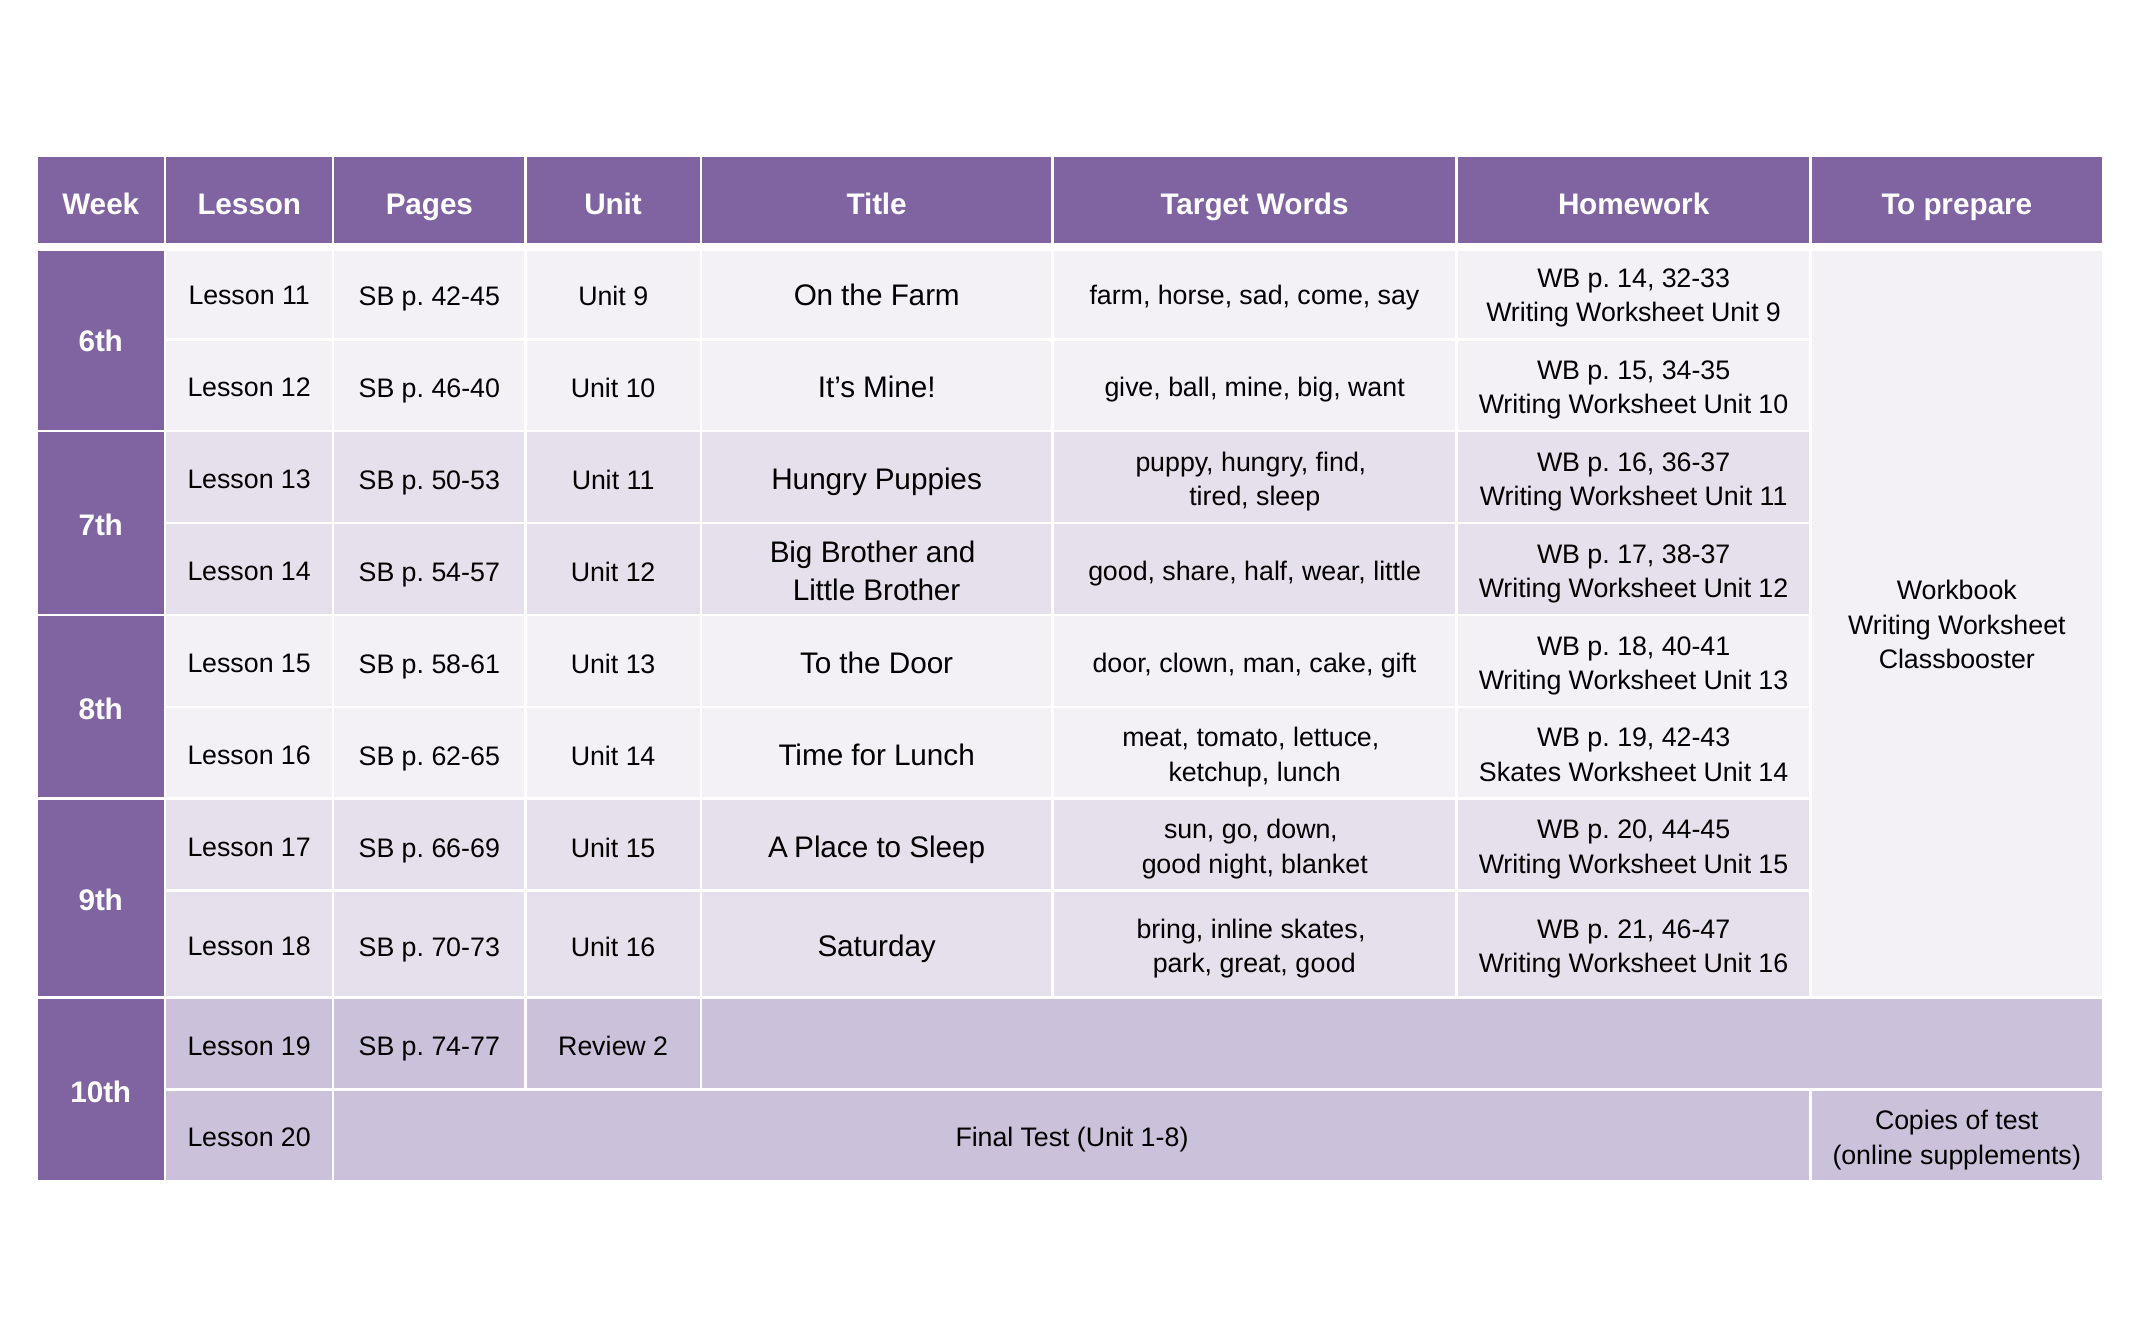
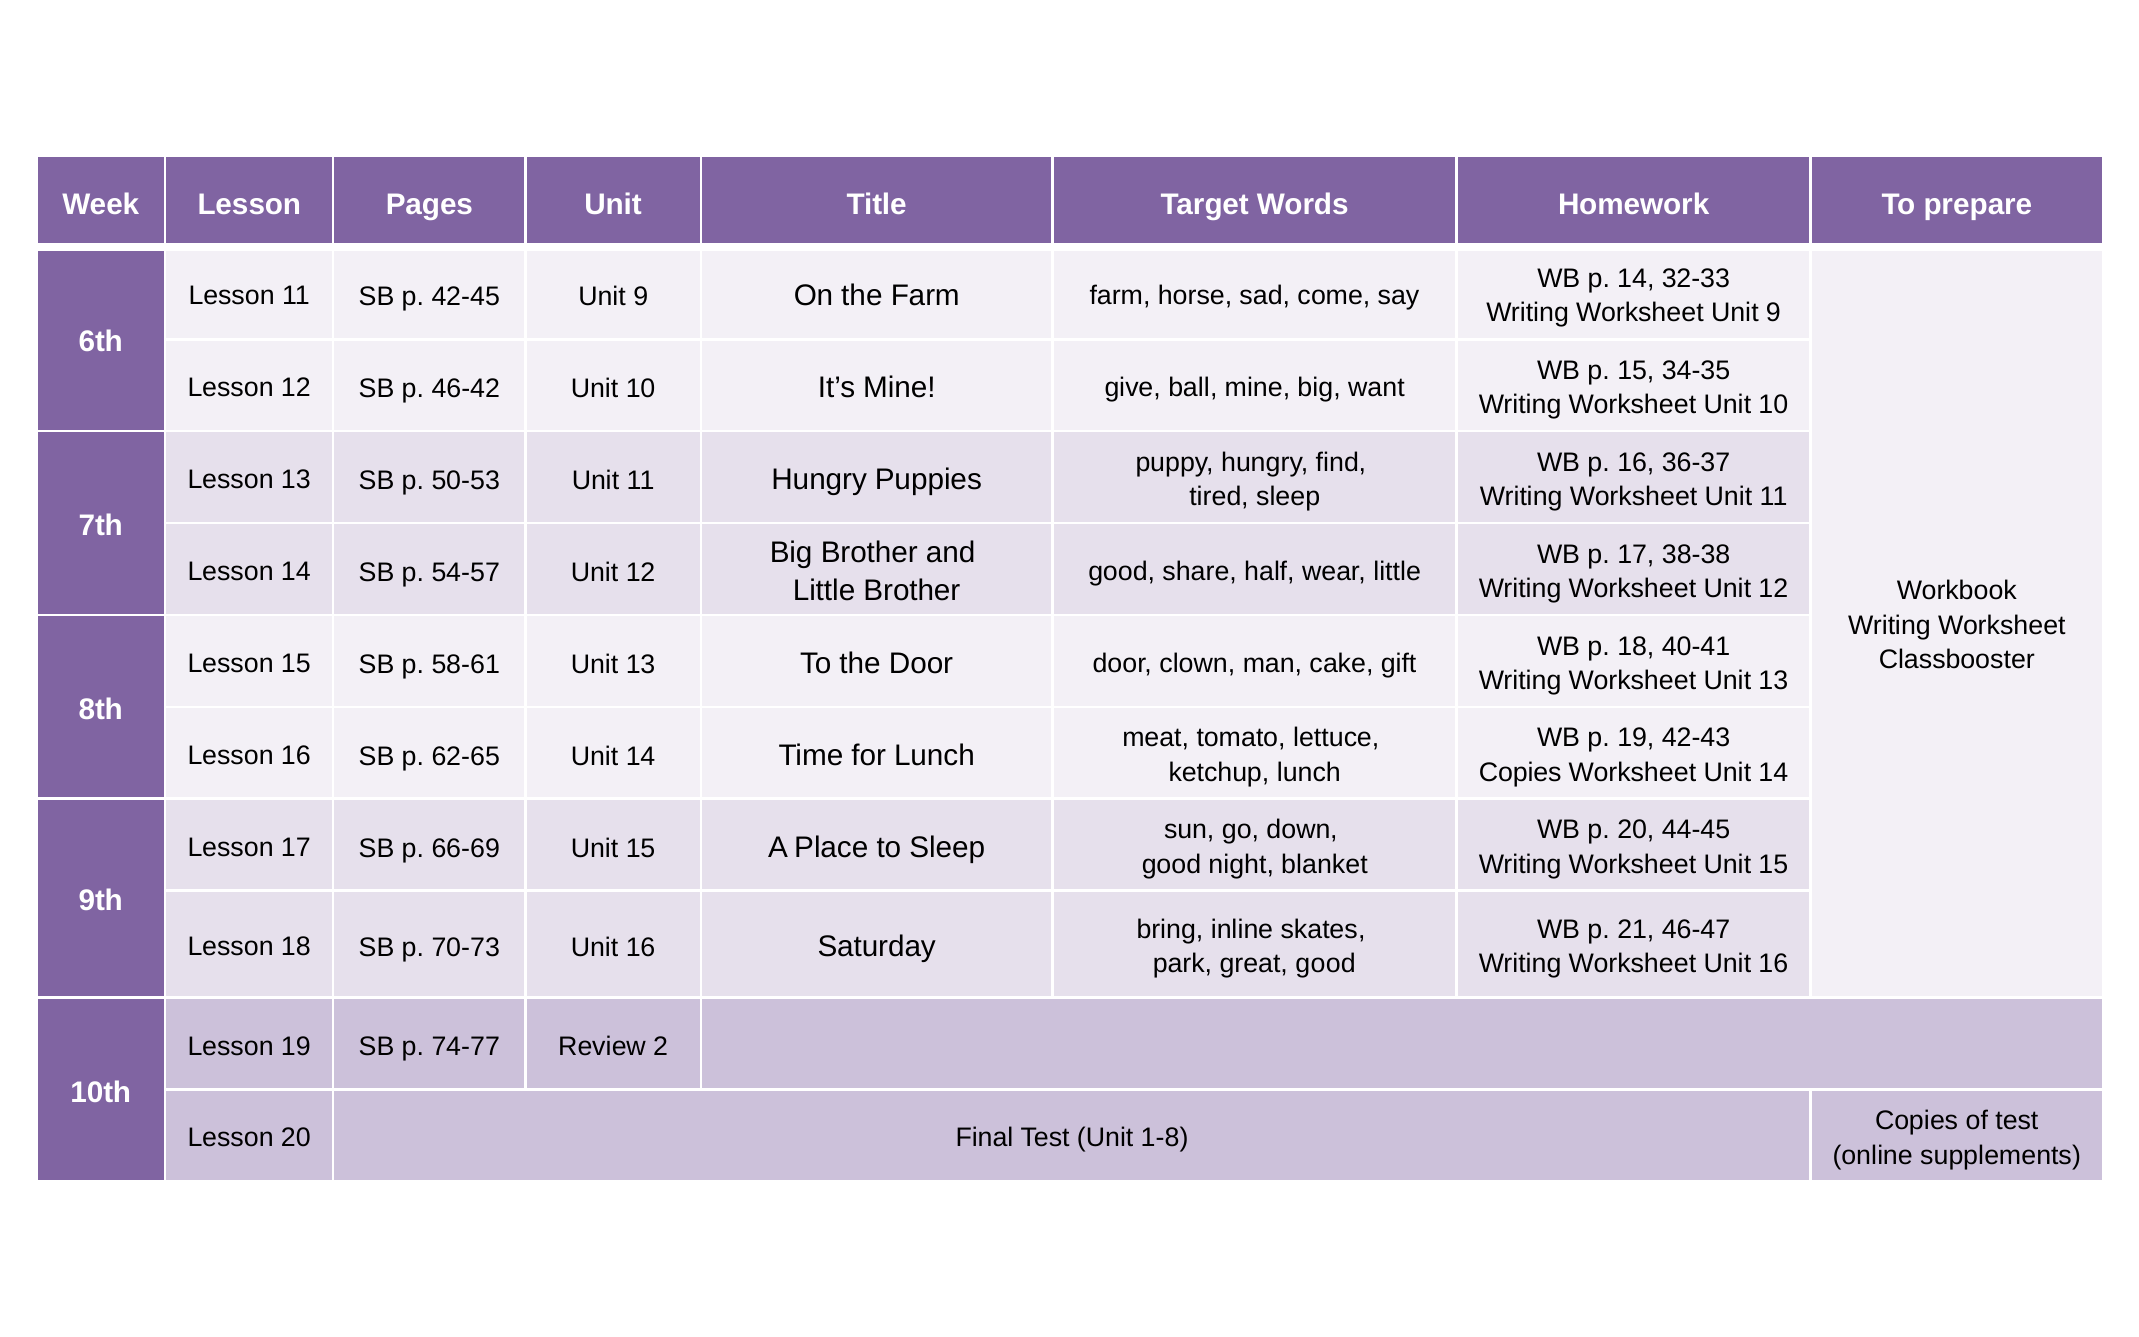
46-40: 46-40 -> 46-42
38-37: 38-37 -> 38-38
Skates at (1520, 772): Skates -> Copies
